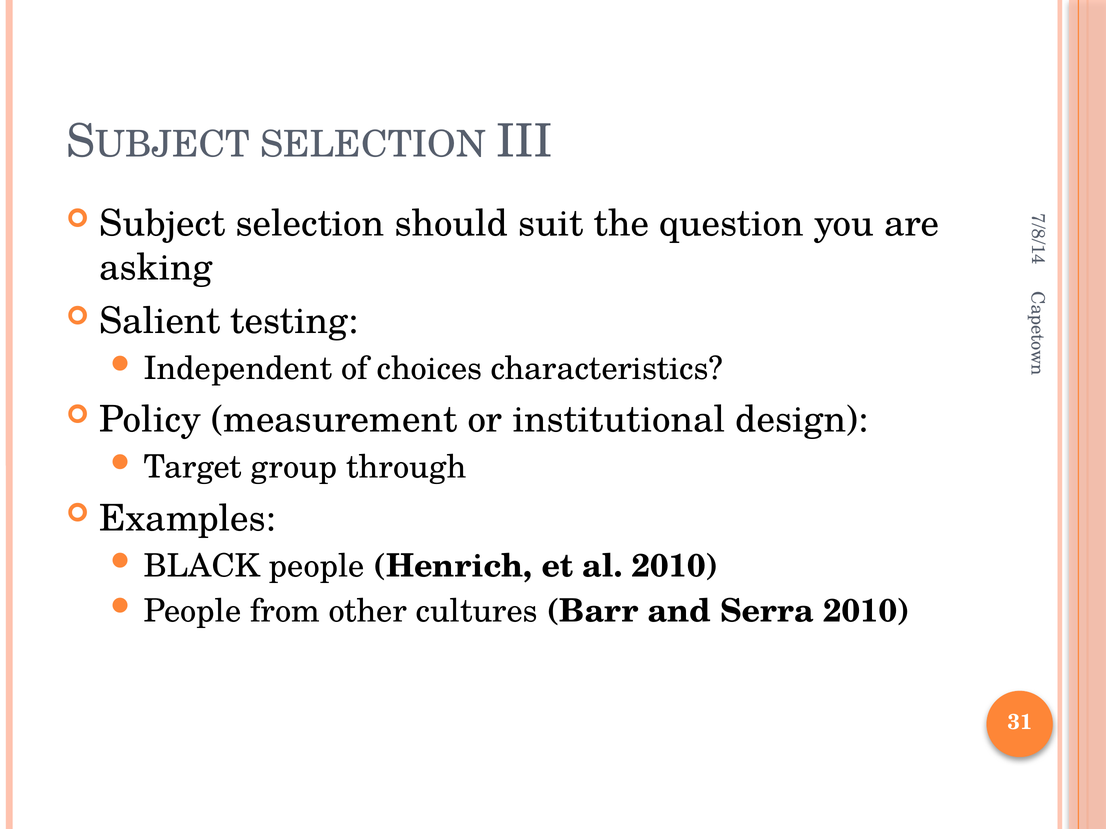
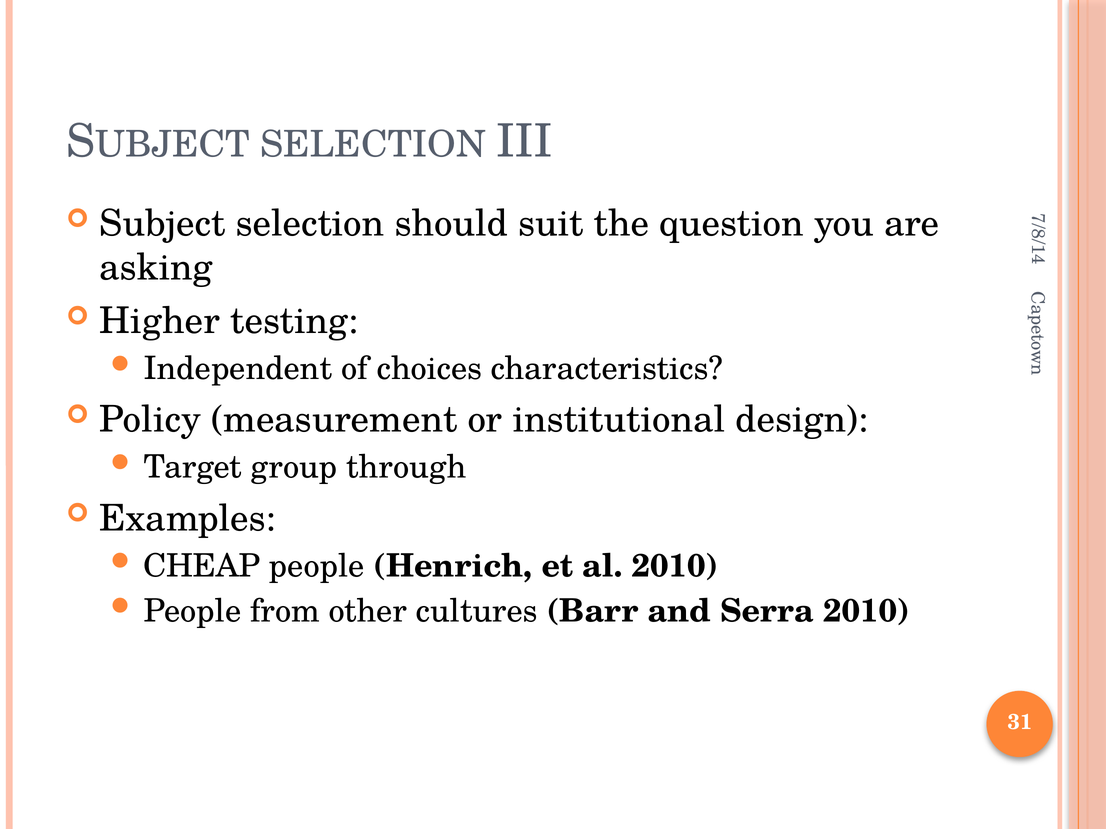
Salient: Salient -> Higher
BLACK: BLACK -> CHEAP
